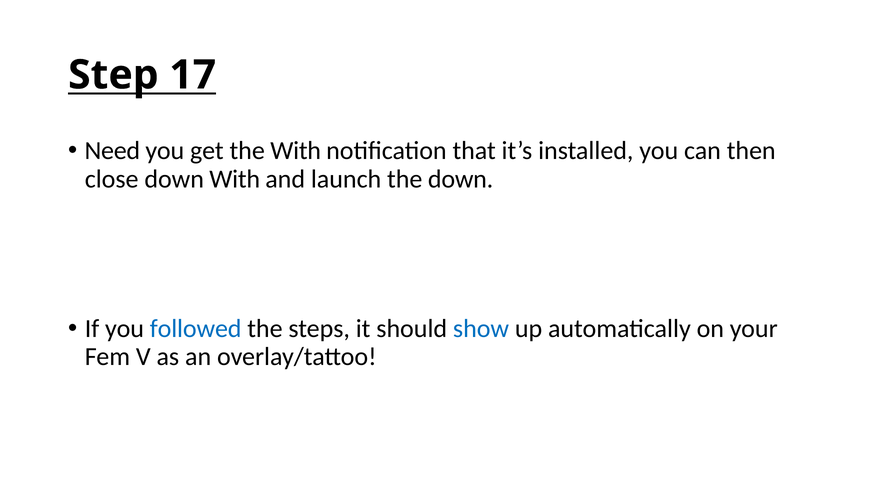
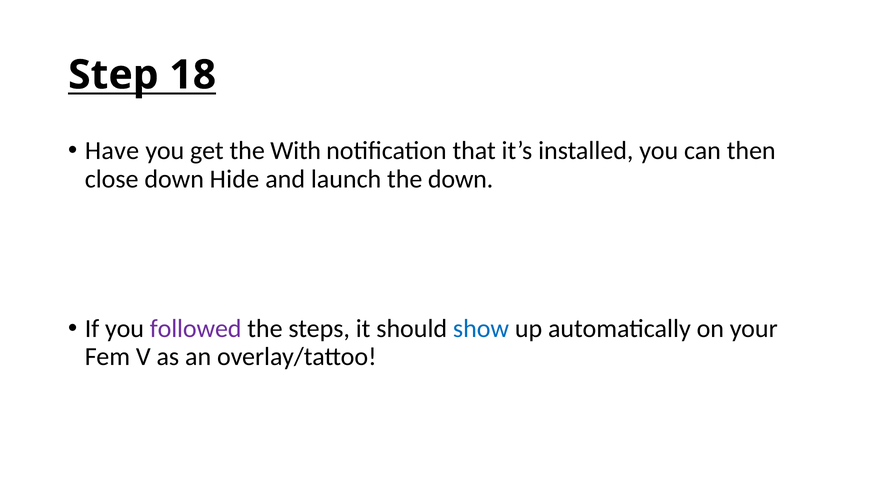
17: 17 -> 18
Need: Need -> Have
down With: With -> Hide
followed colour: blue -> purple
